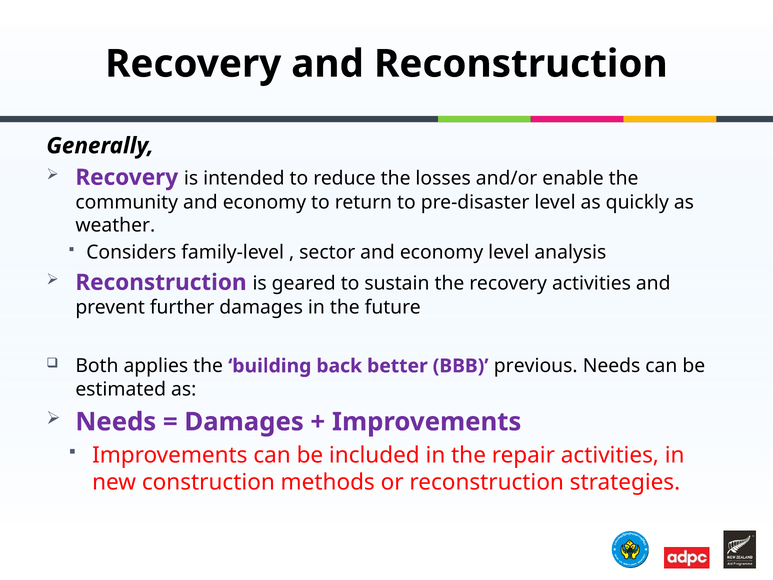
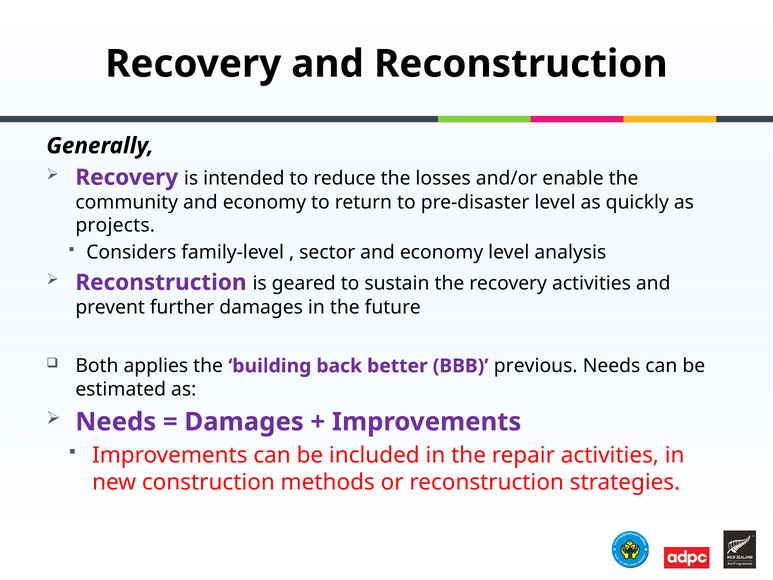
weather: weather -> projects
